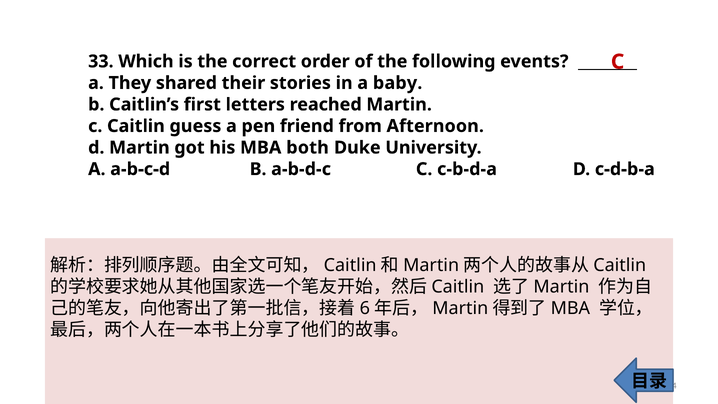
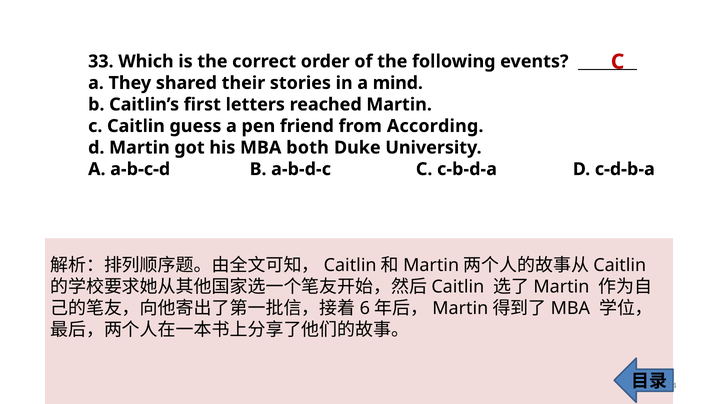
baby: baby -> mind
Afternoon: Afternoon -> According
